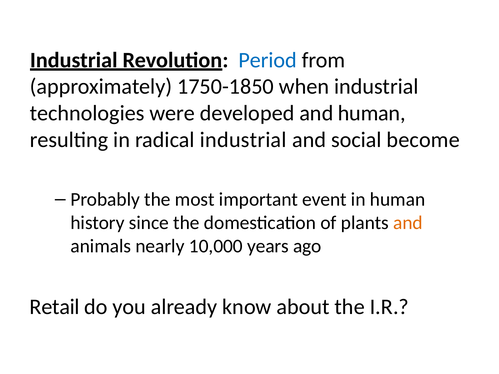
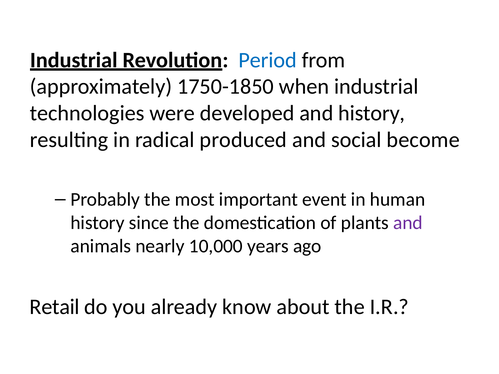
and human: human -> history
radical industrial: industrial -> produced
and at (408, 223) colour: orange -> purple
